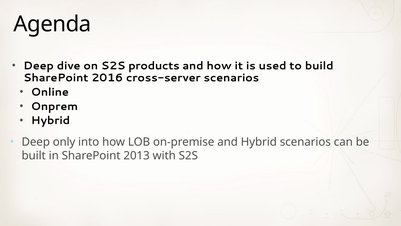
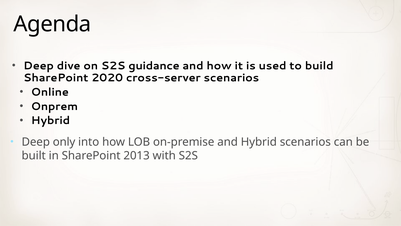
products: products -> guidance
2016: 2016 -> 2020
